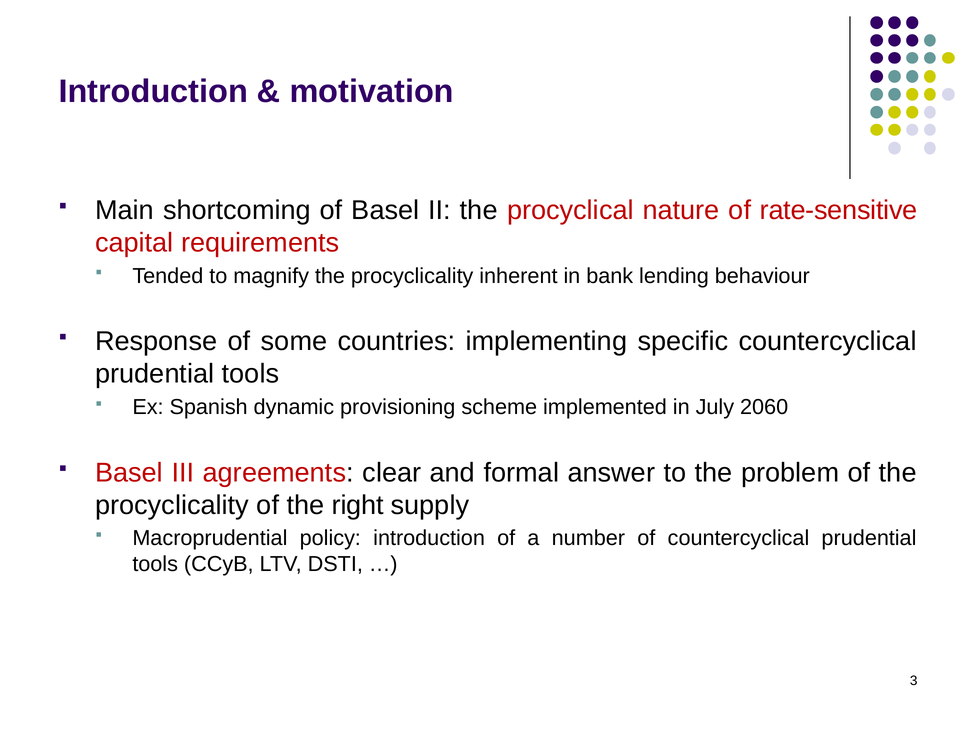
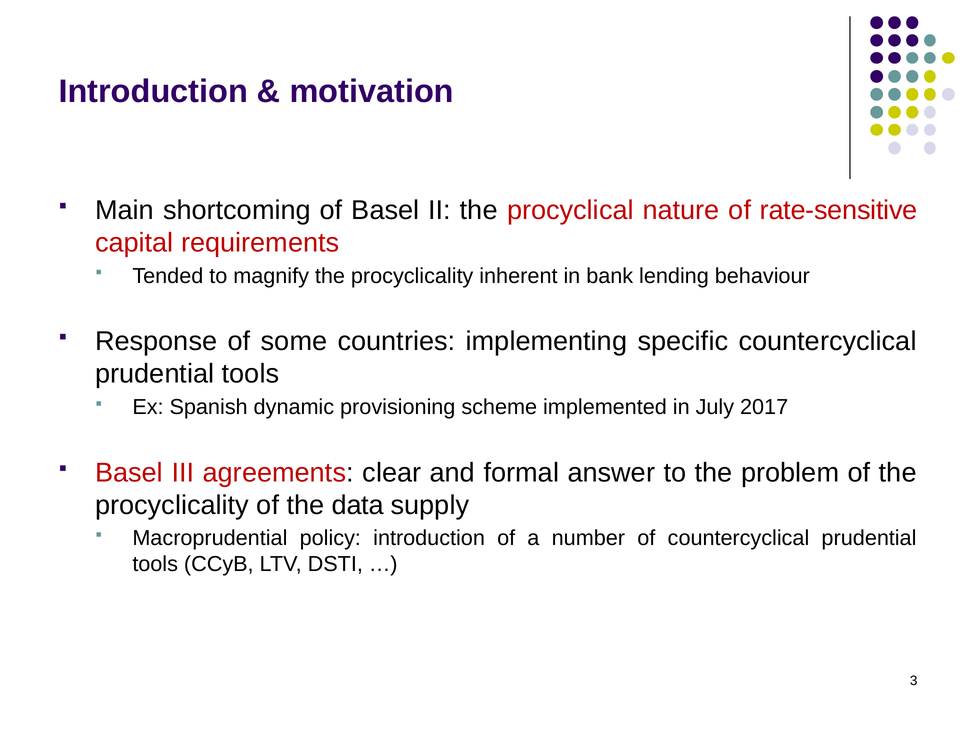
2060: 2060 -> 2017
right: right -> data
